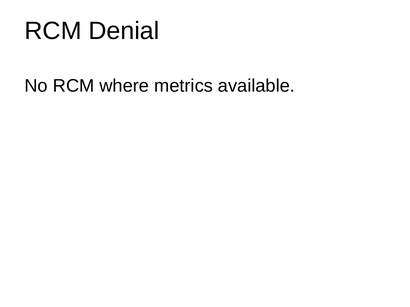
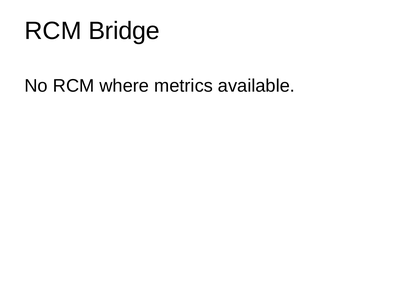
Denial: Denial -> Bridge
